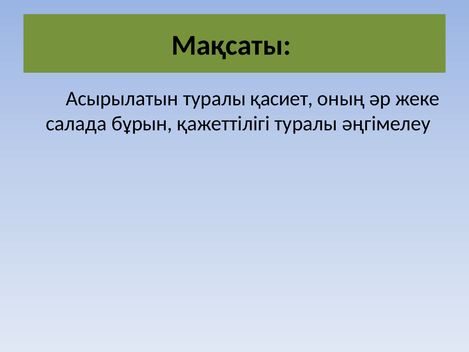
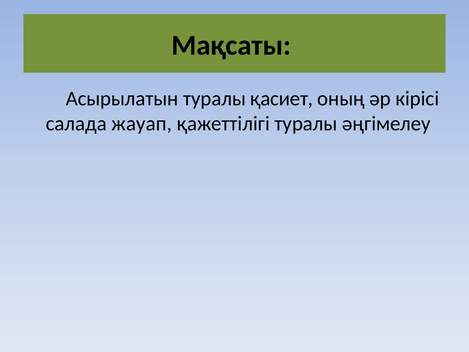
жеке: жеке -> кірісі
бұрын: бұрын -> жауап
